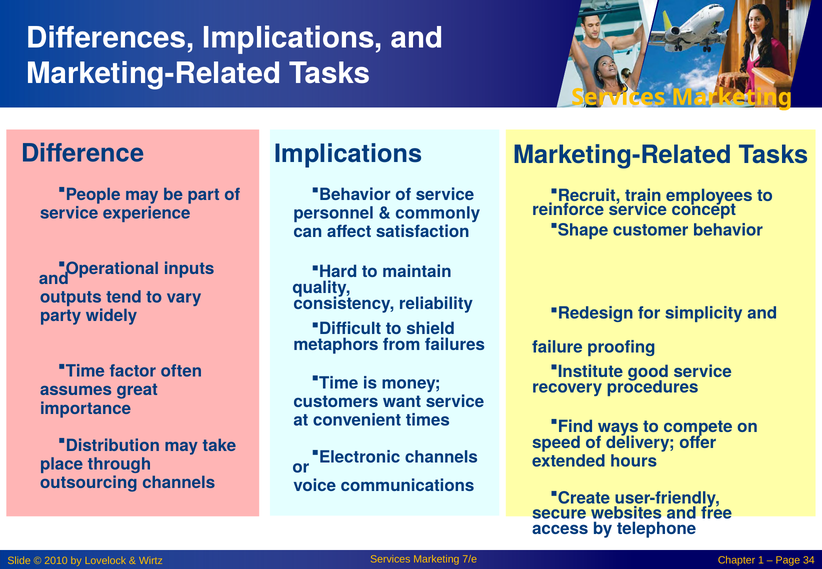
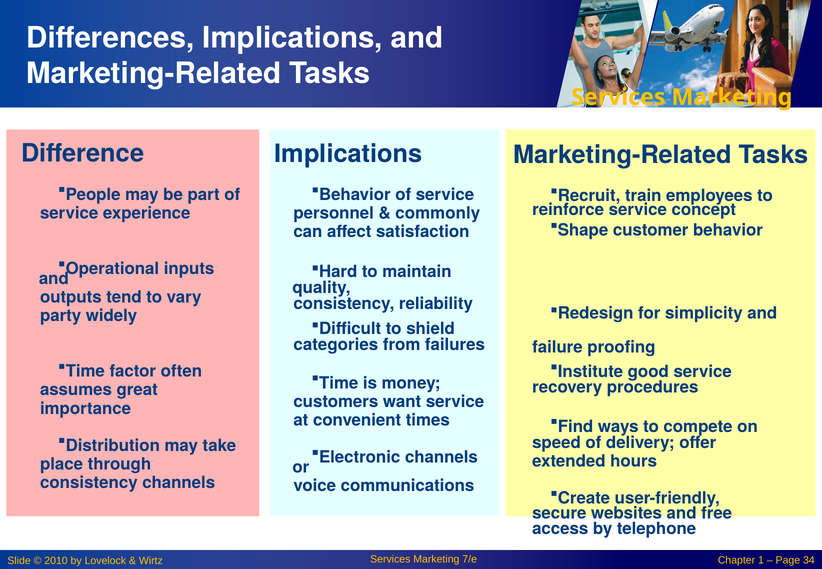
metaphors: metaphors -> categories
outsourcing at (89, 483): outsourcing -> consistency
